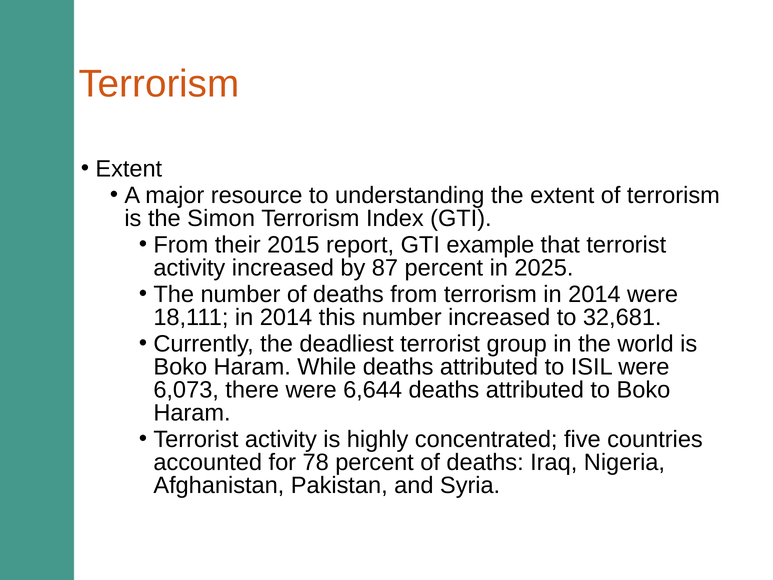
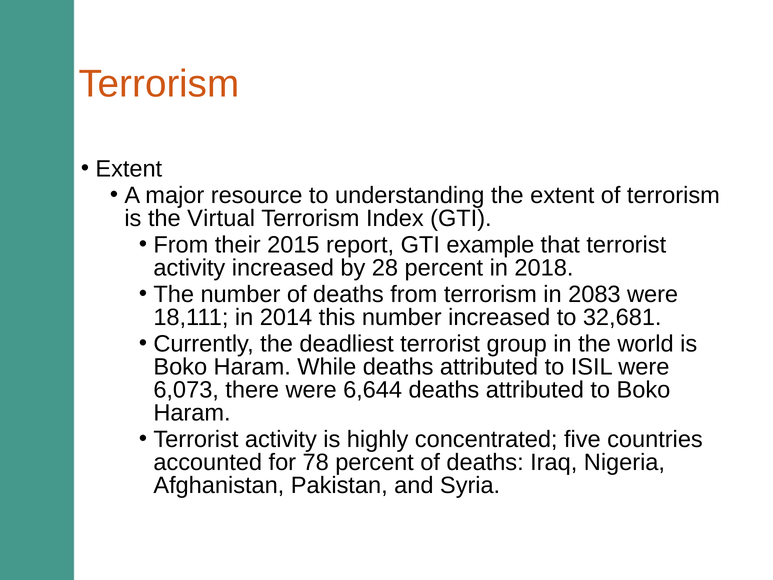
Simon: Simon -> Virtual
87: 87 -> 28
2025: 2025 -> 2018
terrorism in 2014: 2014 -> 2083
